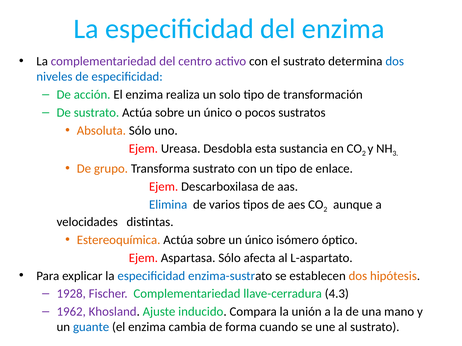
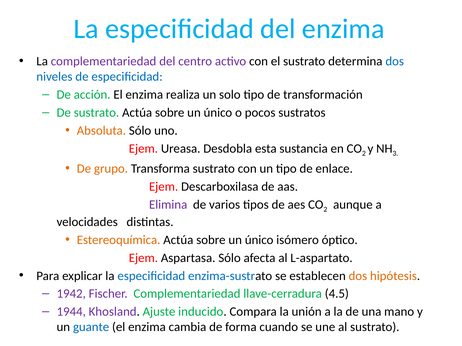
Elimina colour: blue -> purple
1928: 1928 -> 1942
4.3: 4.3 -> 4.5
1962: 1962 -> 1944
